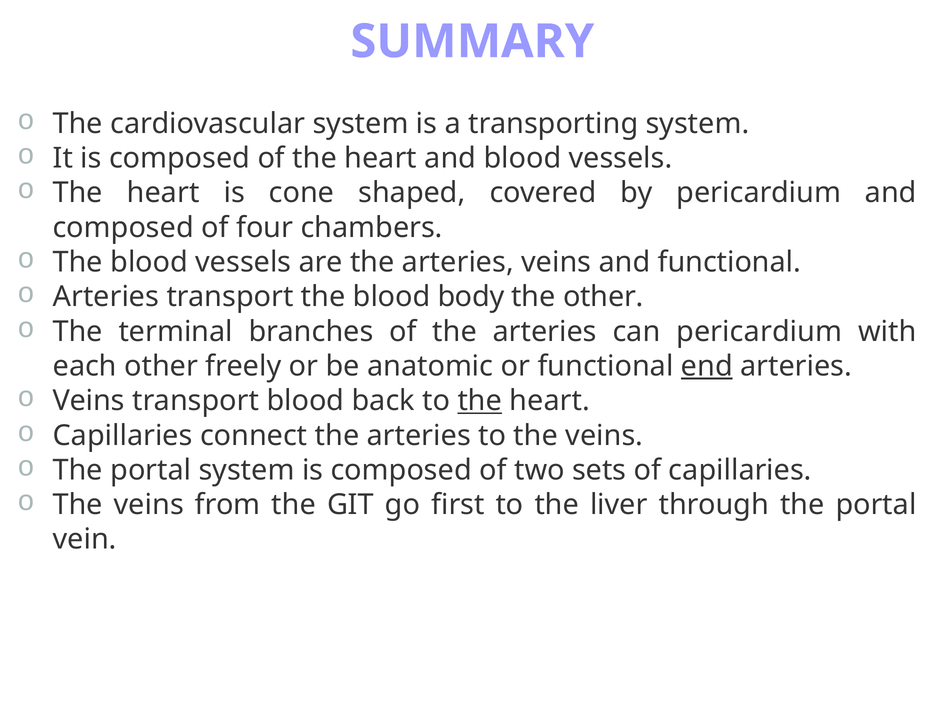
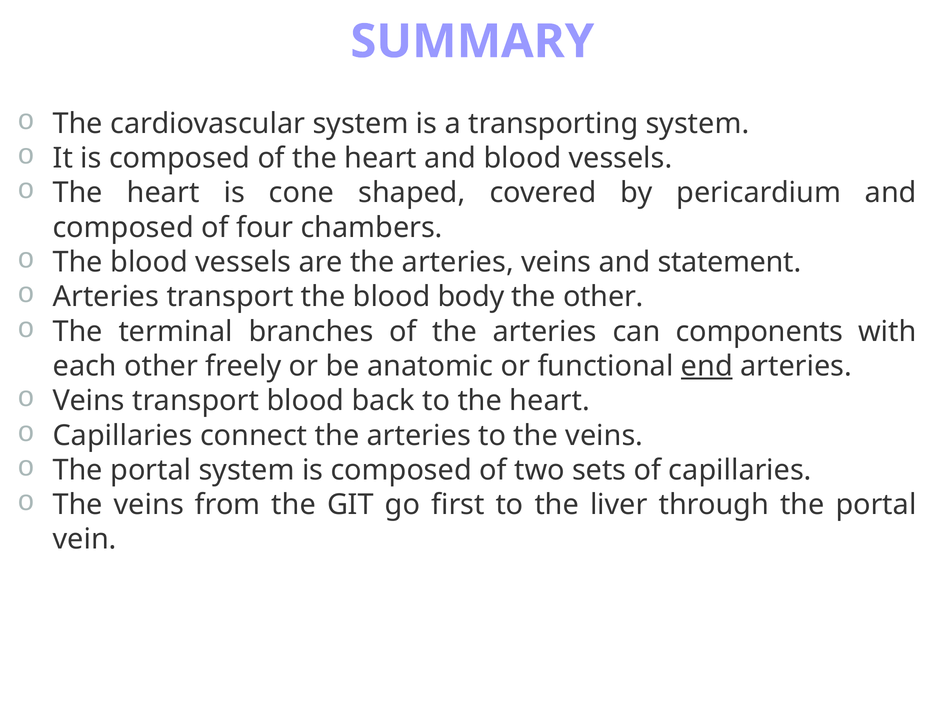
and functional: functional -> statement
can pericardium: pericardium -> components
the at (480, 401) underline: present -> none
